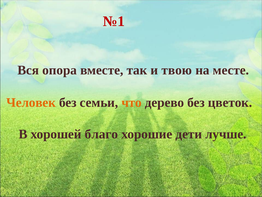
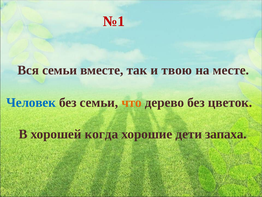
Вся опора: опора -> семьи
Человек colour: orange -> blue
благо: благо -> когда
лучше: лучше -> запаха
